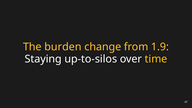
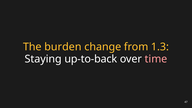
1.9: 1.9 -> 1.3
up-to-silos: up-to-silos -> up-to-back
time colour: yellow -> pink
